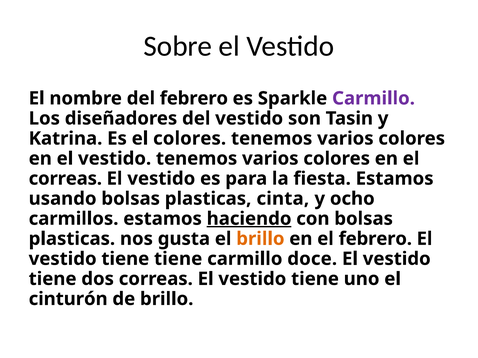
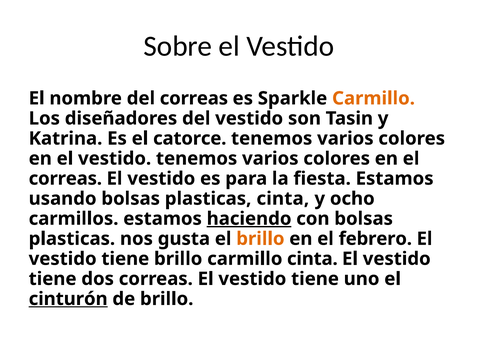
del febrero: febrero -> correas
Carmillo at (374, 98) colour: purple -> orange
el colores: colores -> catorce
tiene tiene: tiene -> brillo
carmillo doce: doce -> cinta
cinturón underline: none -> present
